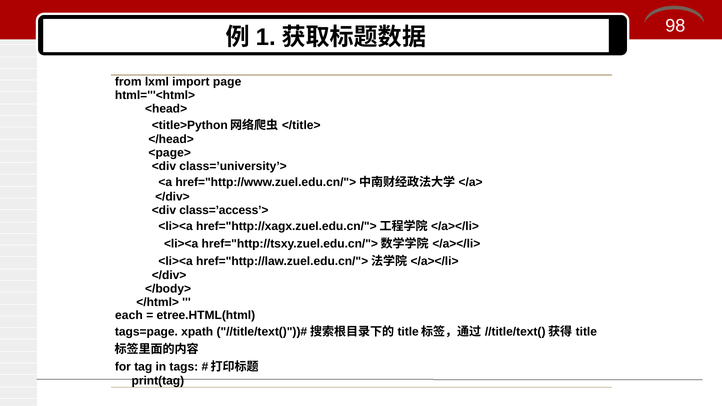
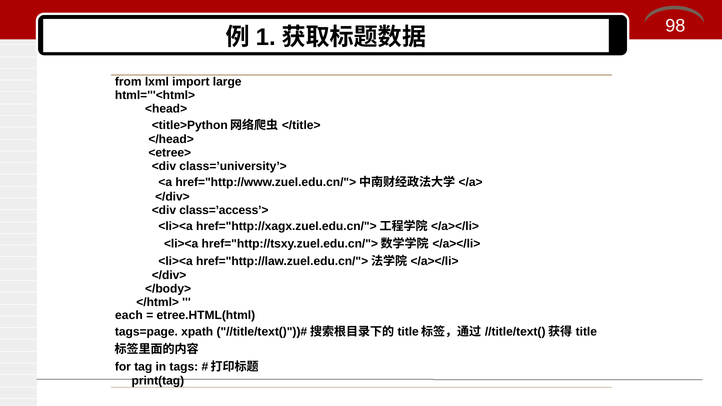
page: page -> large
<page>: <page> -> <etree>
